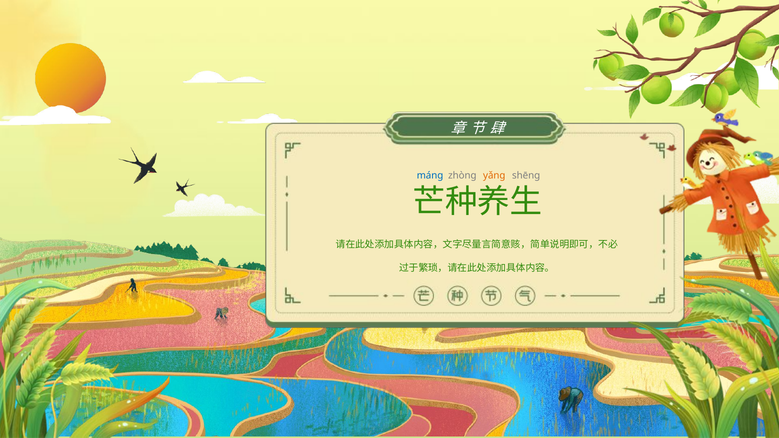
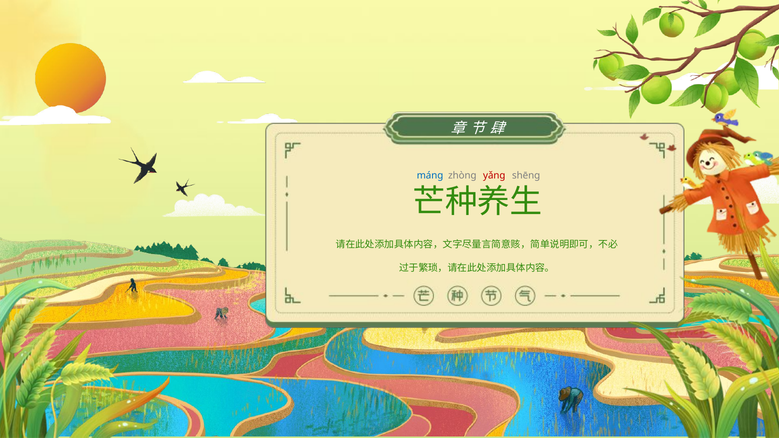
yǎng colour: orange -> red
